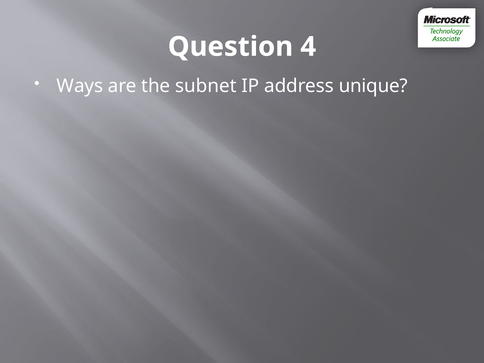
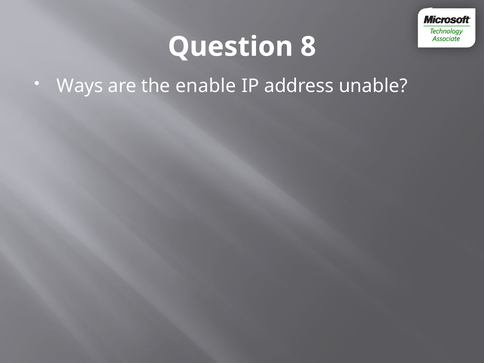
4: 4 -> 8
subnet: subnet -> enable
unique: unique -> unable
